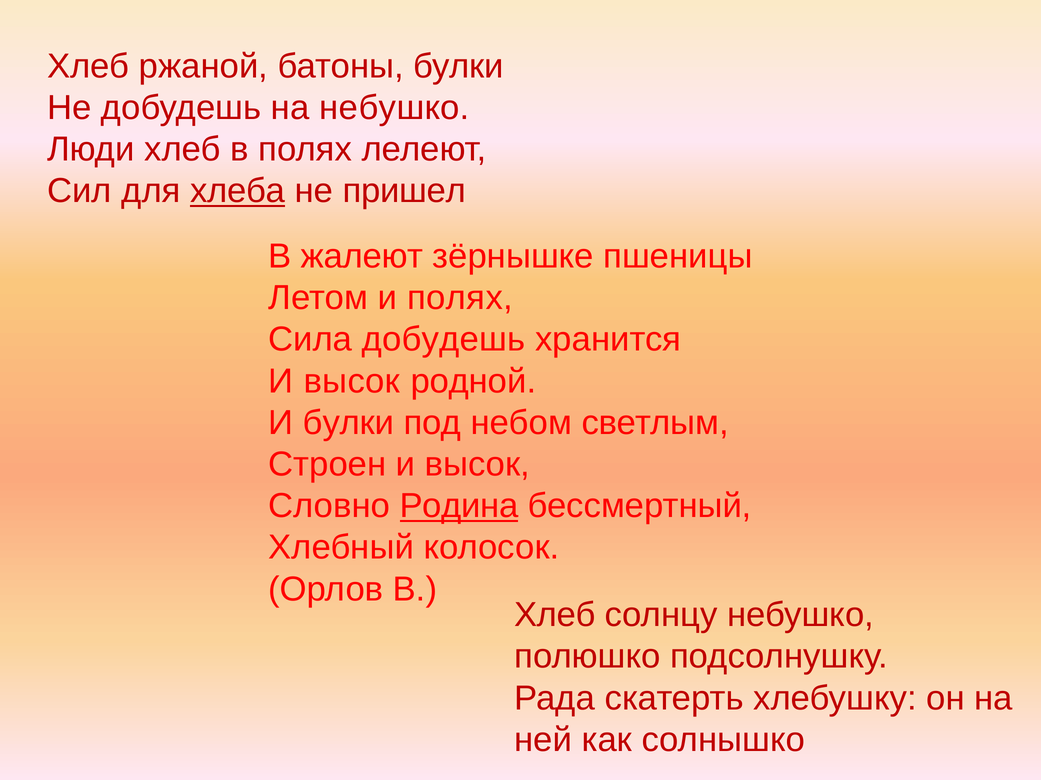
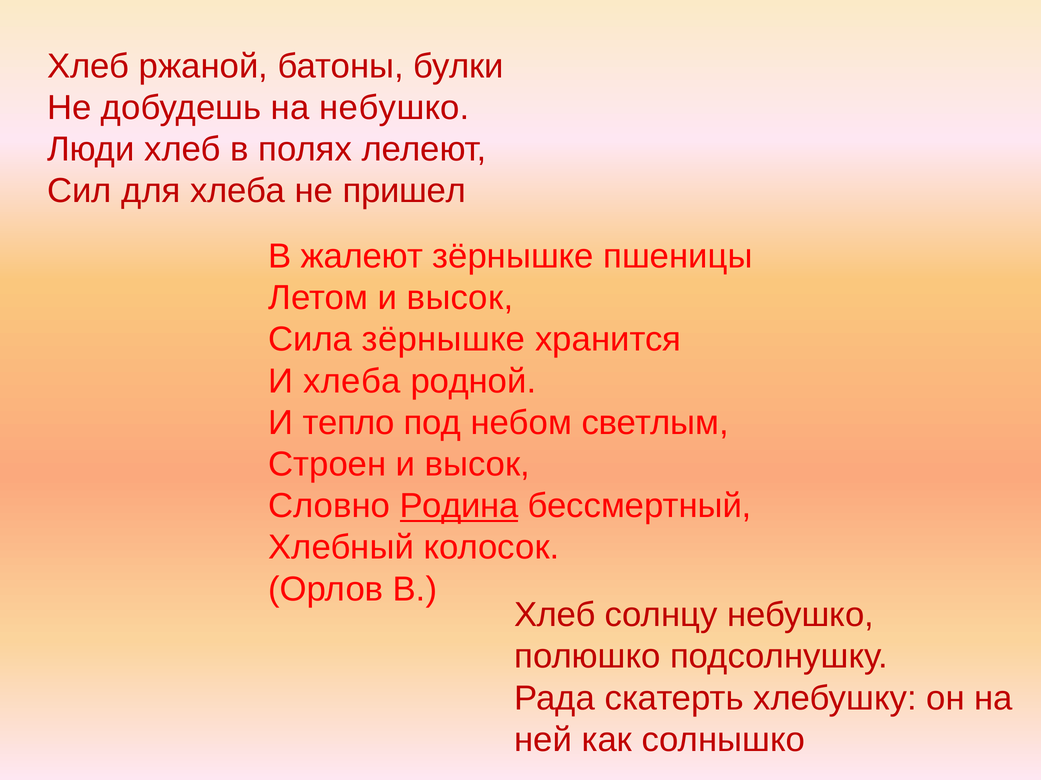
хлеба at (238, 191) underline: present -> none
Летом и полях: полях -> высок
Сила добудешь: добудешь -> зёрнышке
высок at (352, 382): высок -> хлеба
И булки: булки -> тепло
